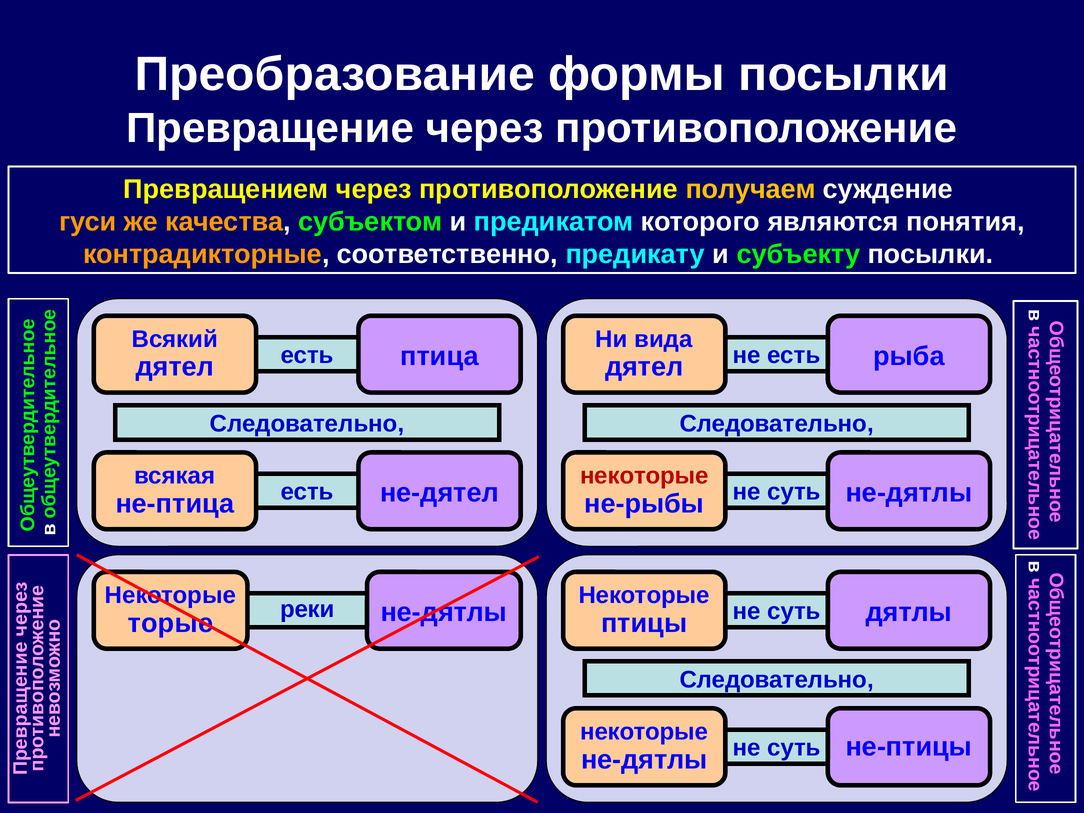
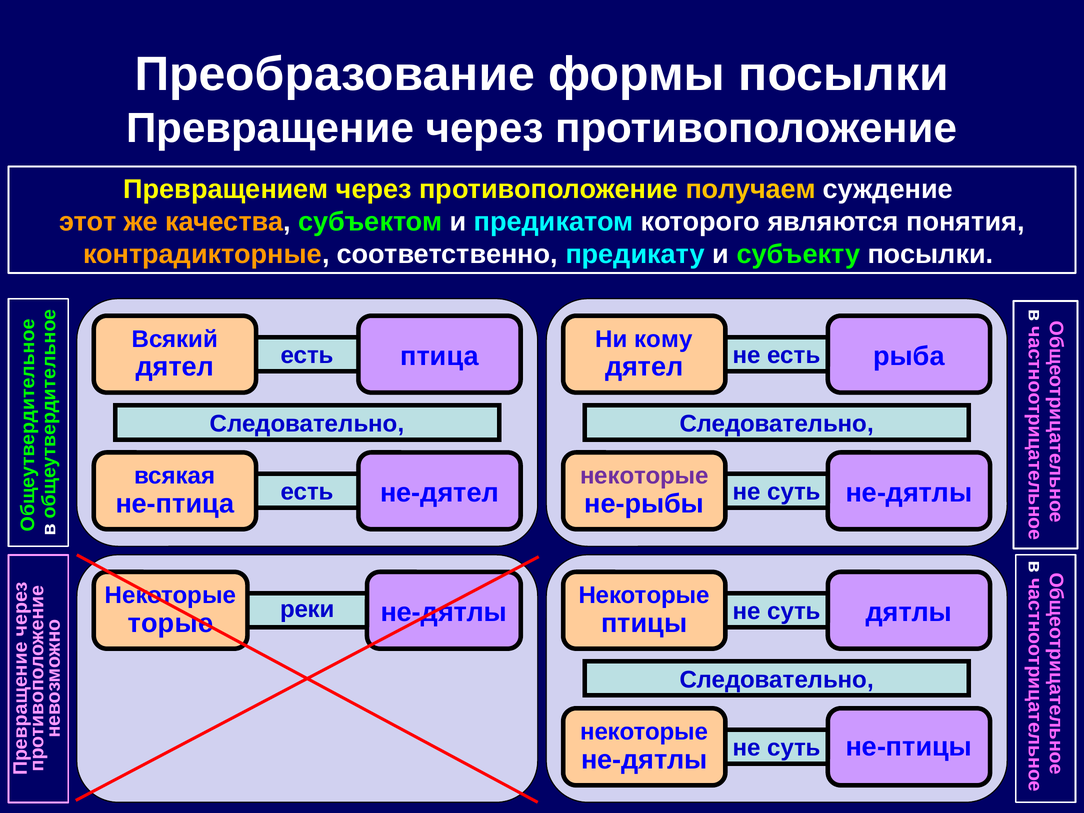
гуси: гуси -> этот
вида: вида -> кому
некоторые at (644, 476) colour: red -> purple
